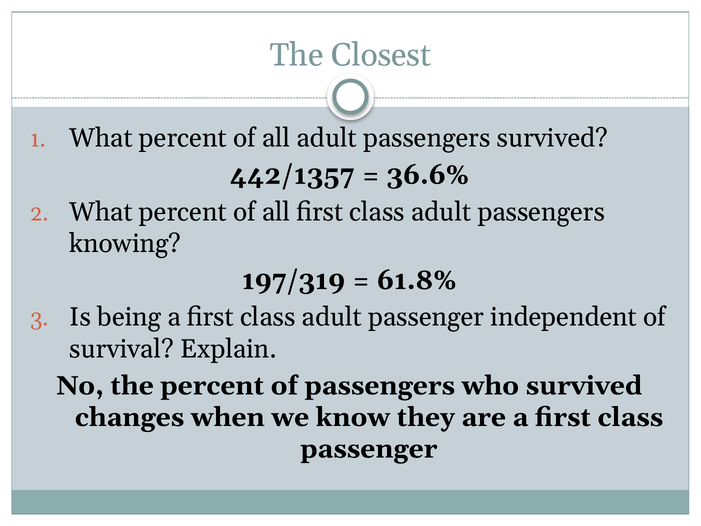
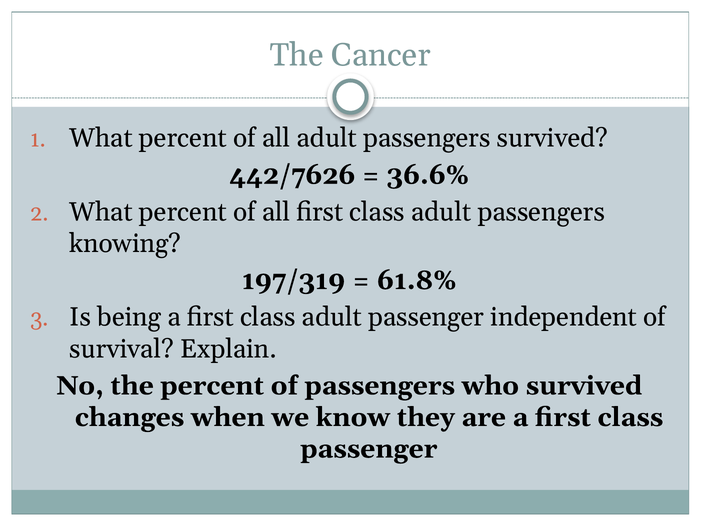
Closest: Closest -> Cancer
442/1357: 442/1357 -> 442/7626
